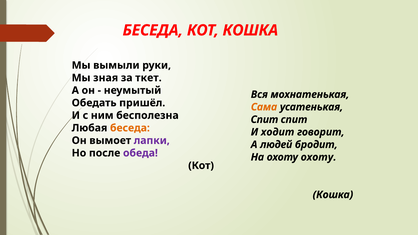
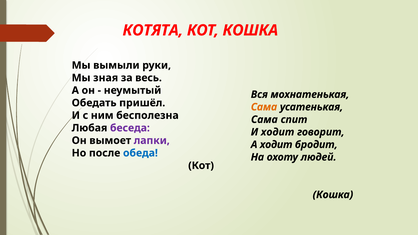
БЕСЕДА at (153, 30): БЕСЕДА -> КОТЯТА
ткет: ткет -> весь
Спит at (264, 120): Спит -> Сама
беседа at (130, 128) colour: orange -> purple
А людей: людей -> ходит
обеда colour: purple -> blue
охоту охоту: охоту -> людей
